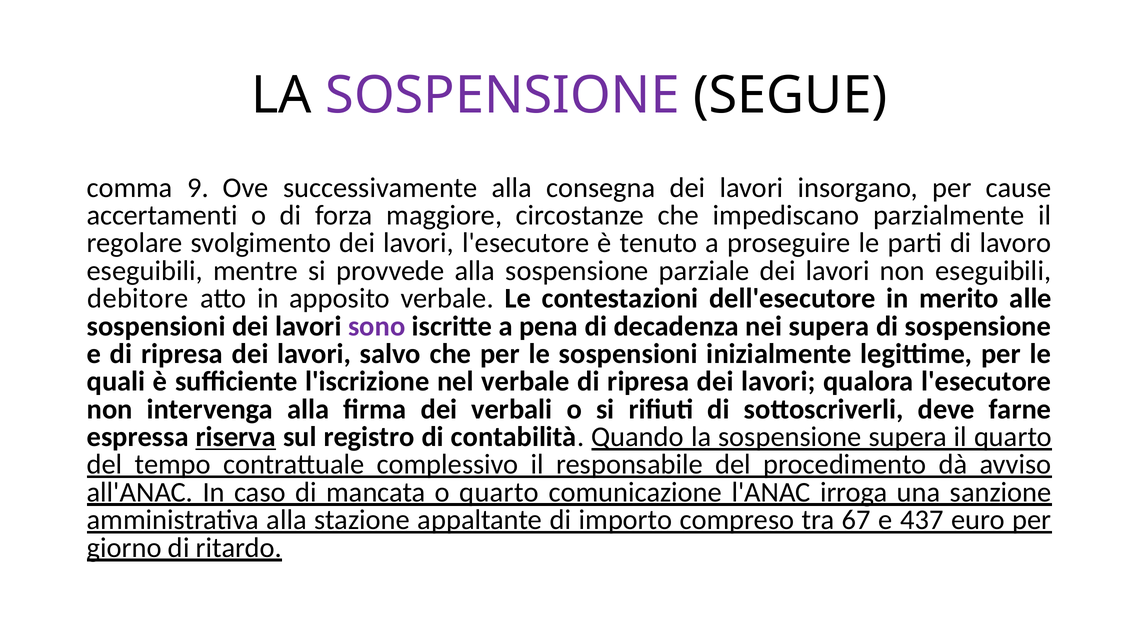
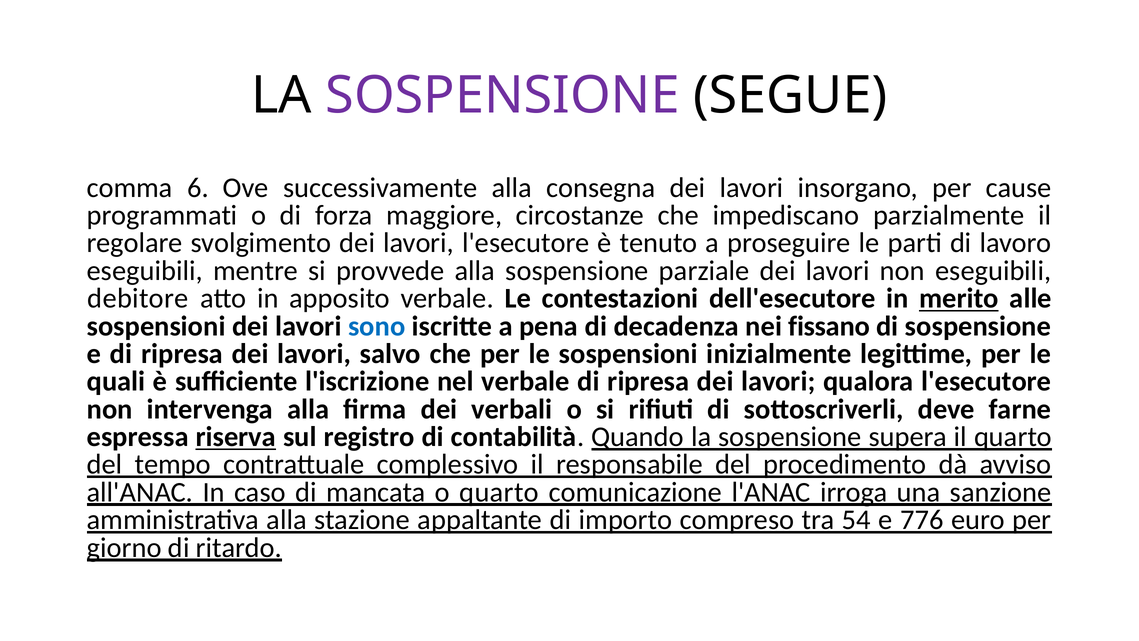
9: 9 -> 6
accertamenti: accertamenti -> programmati
merito underline: none -> present
sono colour: purple -> blue
nei supera: supera -> fissano
67: 67 -> 54
437: 437 -> 776
